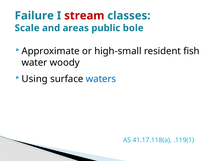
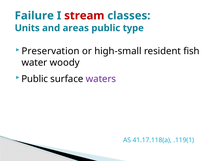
Scale: Scale -> Units
bole: bole -> type
Approximate: Approximate -> Preservation
Using at (35, 79): Using -> Public
waters colour: blue -> purple
